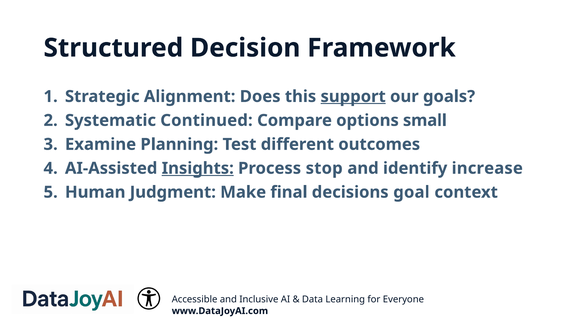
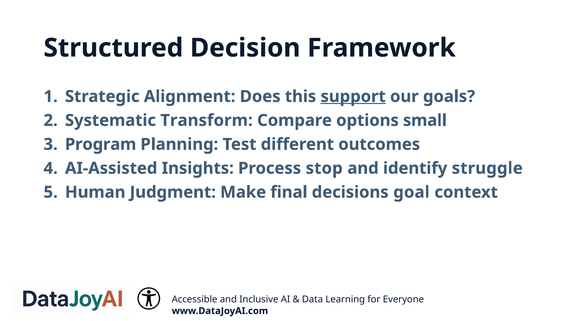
Continued: Continued -> Transform
Examine: Examine -> Program
Insights underline: present -> none
increase: increase -> struggle
